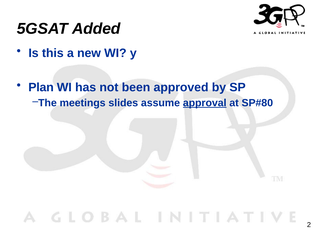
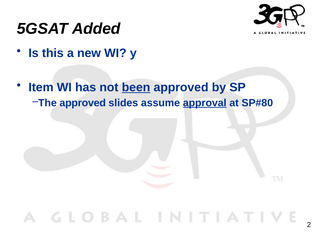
Plan: Plan -> Item
been underline: none -> present
The meetings: meetings -> approved
